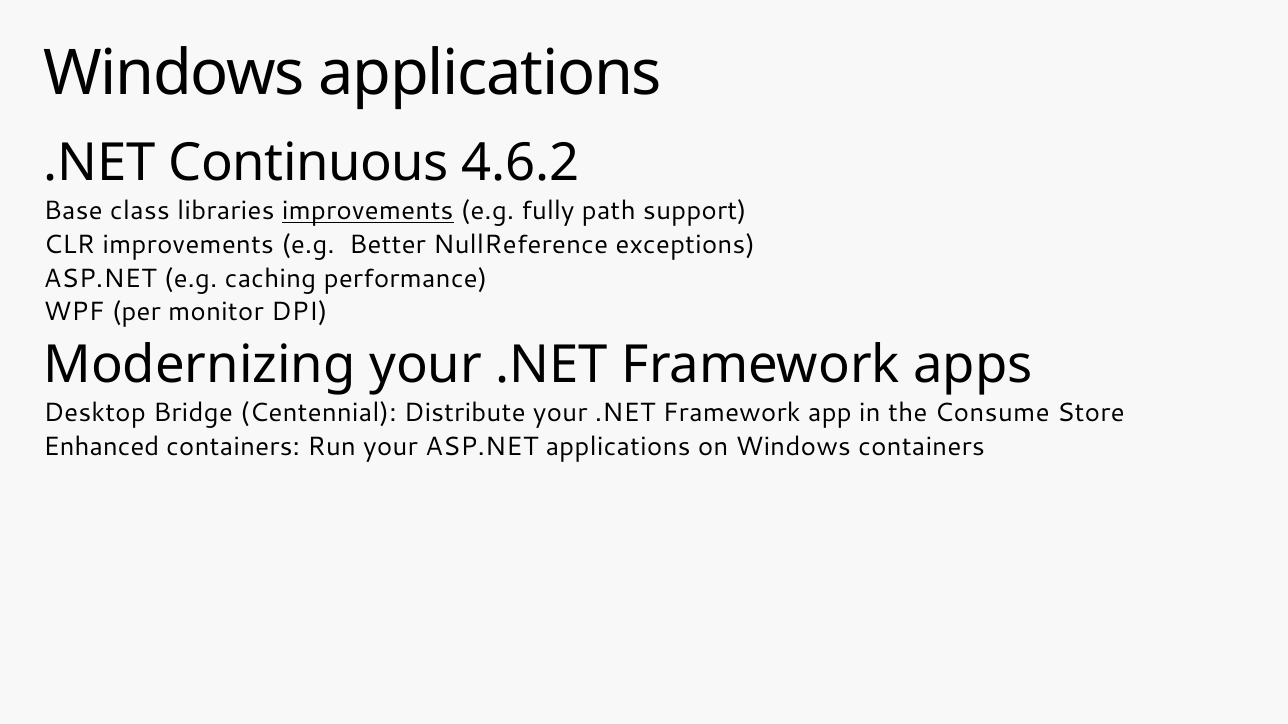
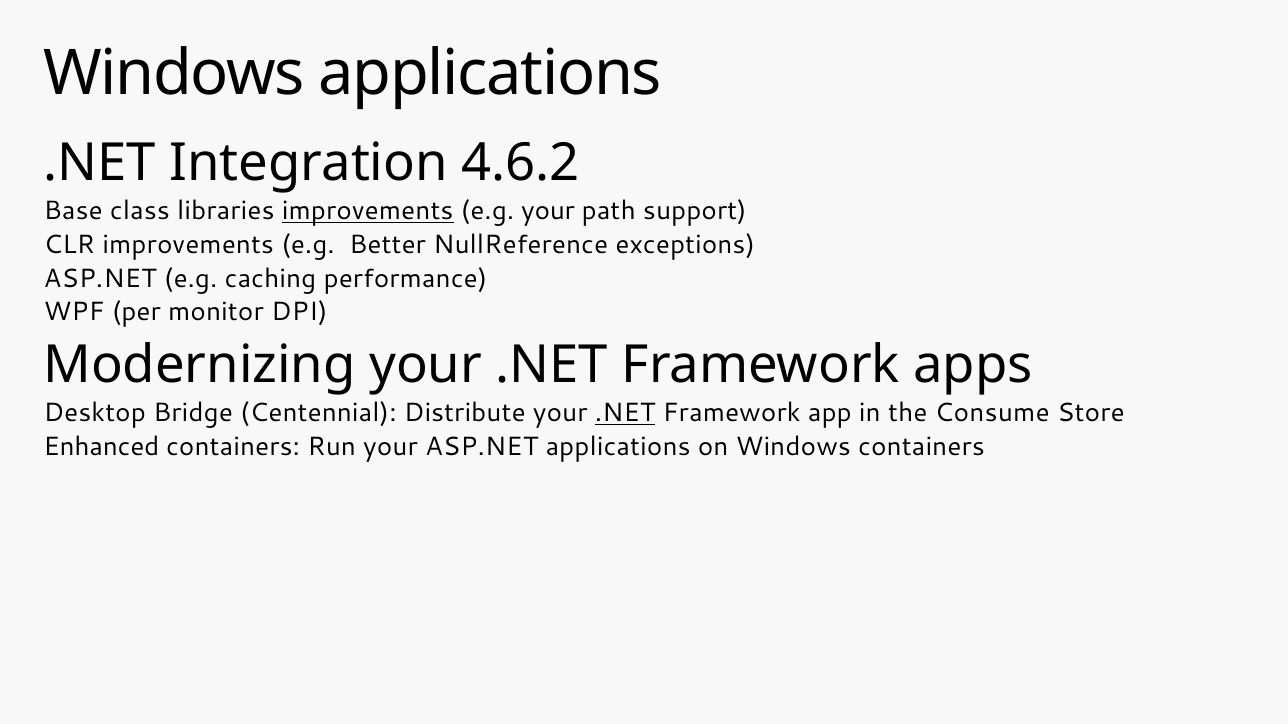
Continuous: Continuous -> Integration
e.g fully: fully -> your
.NET at (625, 413) underline: none -> present
